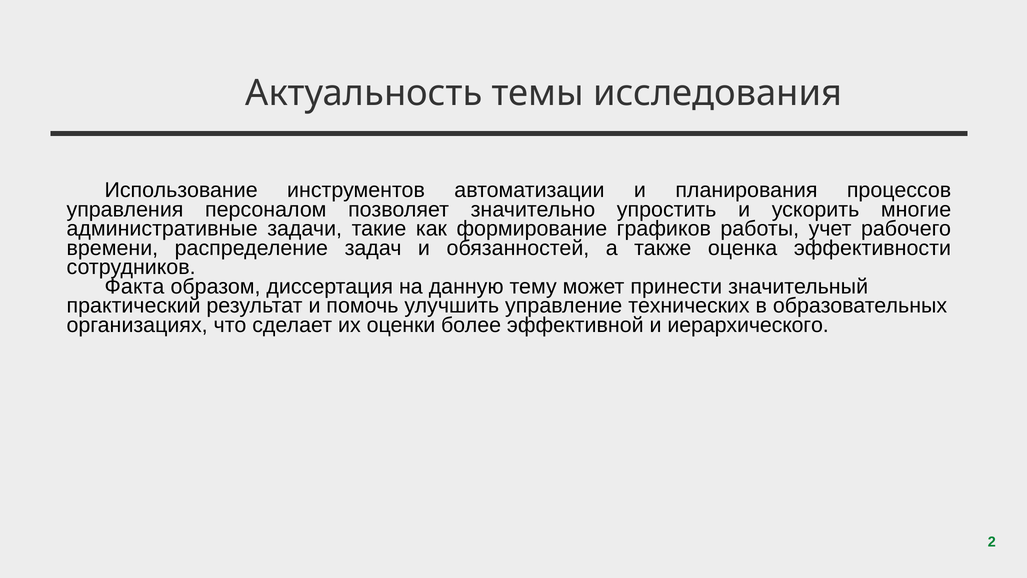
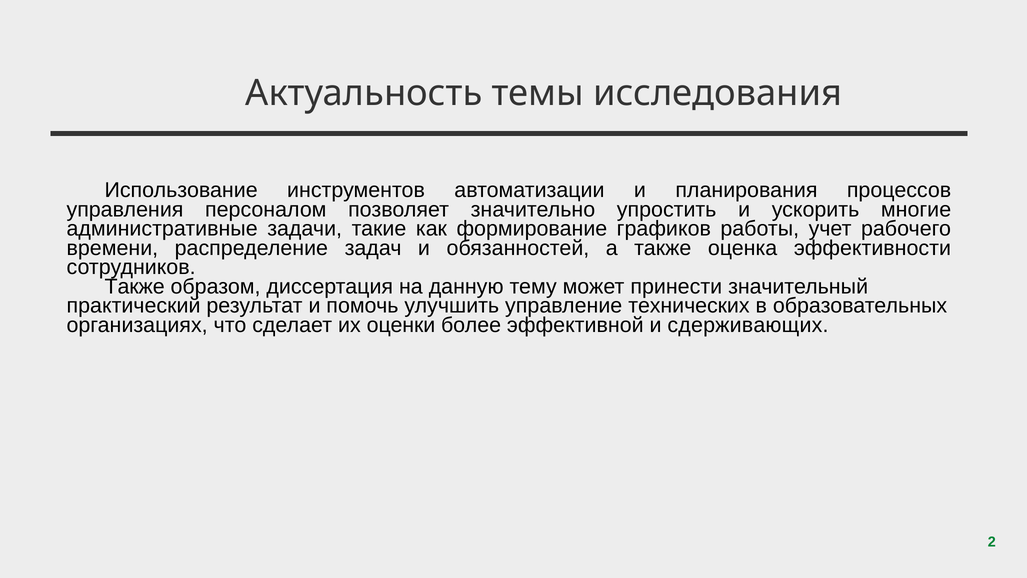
Факта at (134, 286): Факта -> Также
иерархического: иерархического -> сдерживающих
